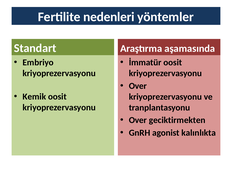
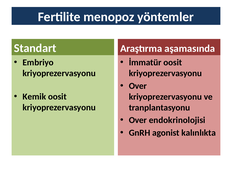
nedenleri: nedenleri -> menopoz
geciktirmekten: geciktirmekten -> endokrinolojisi
